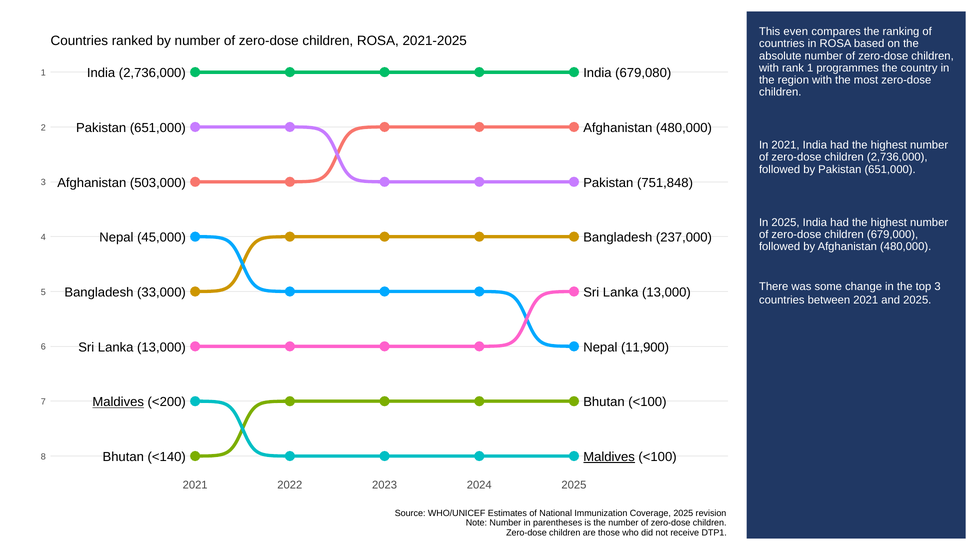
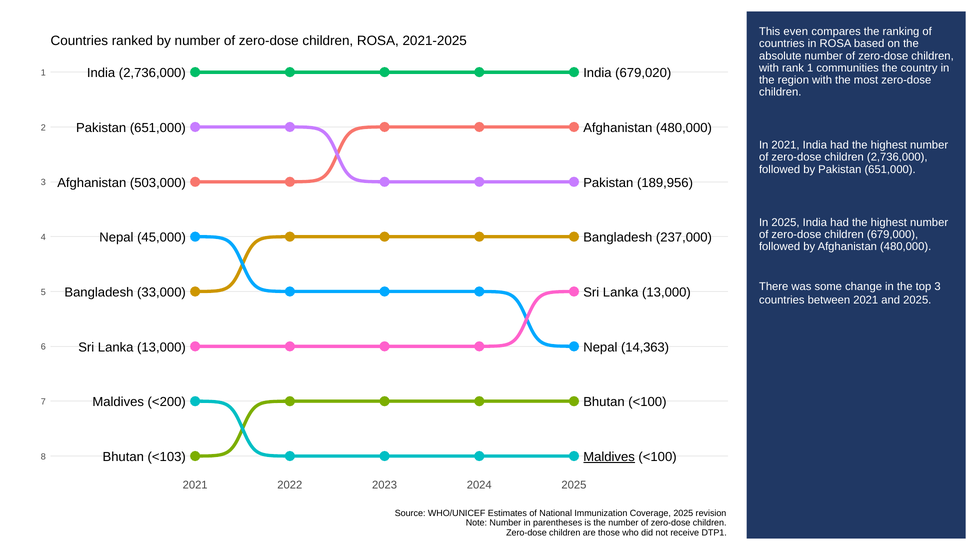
programmes: programmes -> communities
679,080: 679,080 -> 679,020
751,848: 751,848 -> 189,956
11,900: 11,900 -> 14,363
Maldives at (118, 402) underline: present -> none
<140: <140 -> <103
